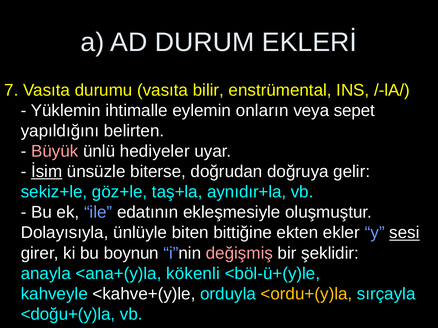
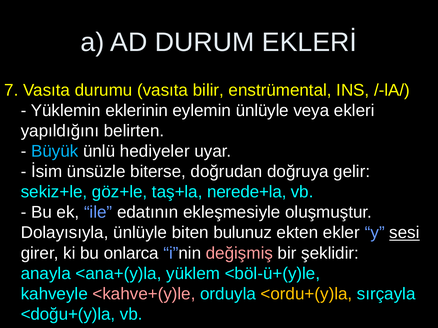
ihtimalle: ihtimalle -> eklerinin
eylemin onların: onların -> ünlüyle
sepet: sepet -> ekleri
Büyük colour: pink -> light blue
İsim underline: present -> none
aynıdır+la: aynıdır+la -> nerede+la
bittiğine: bittiğine -> bulunuz
boynun: boynun -> onlarca
kökenli: kökenli -> yüklem
<kahve+(y)le colour: white -> pink
